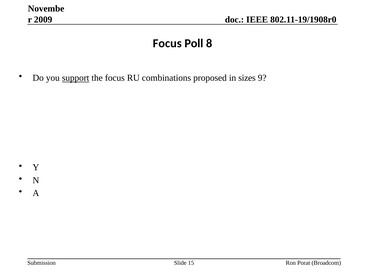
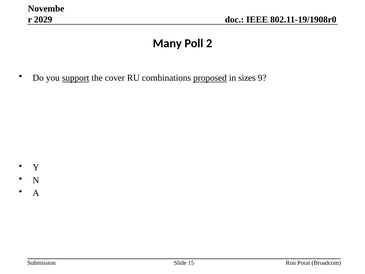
2009: 2009 -> 2029
Focus at (167, 43): Focus -> Many
8: 8 -> 2
the focus: focus -> cover
proposed underline: none -> present
